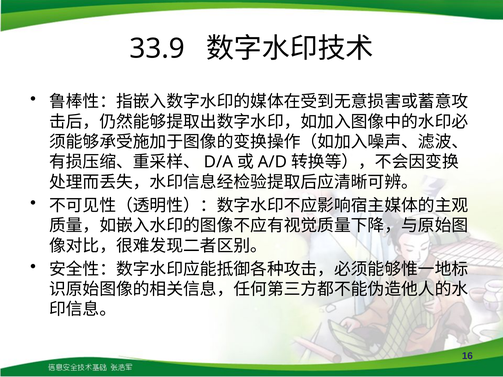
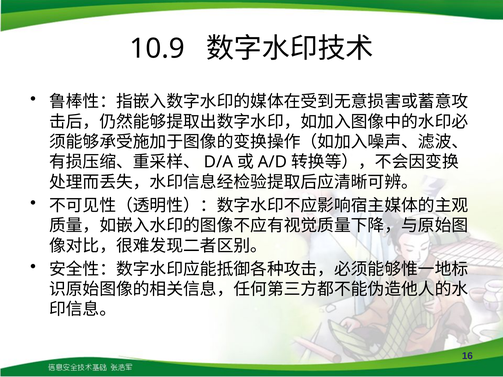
33.9: 33.9 -> 10.9
